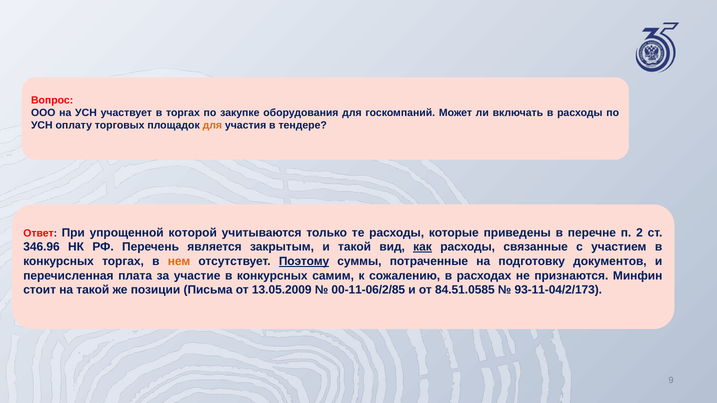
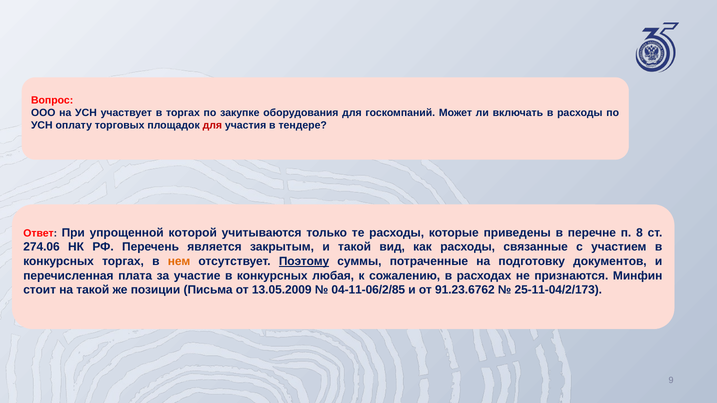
для at (212, 126) colour: orange -> red
2: 2 -> 8
346.96: 346.96 -> 274.06
как underline: present -> none
самим: самим -> любая
00-11-06/2/85: 00-11-06/2/85 -> 04-11-06/2/85
84.51.0585: 84.51.0585 -> 91.23.6762
93-11-04/2/173: 93-11-04/2/173 -> 25-11-04/2/173
